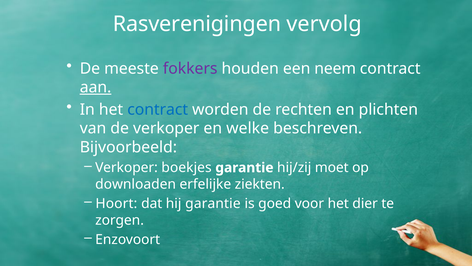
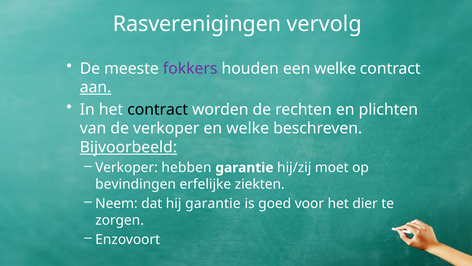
een neem: neem -> welke
contract at (158, 109) colour: blue -> black
Bijvoorbeeld underline: none -> present
boekjes: boekjes -> hebben
downloaden: downloaden -> bevindingen
Hoort: Hoort -> Neem
